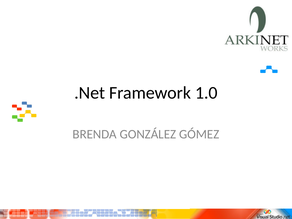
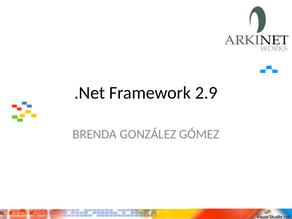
1.0: 1.0 -> 2.9
